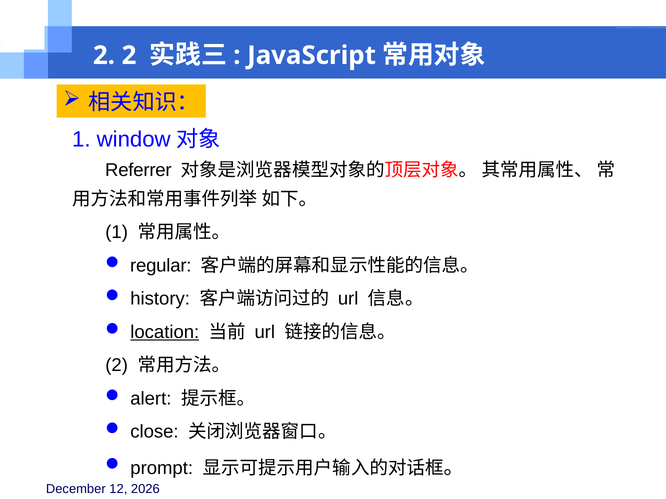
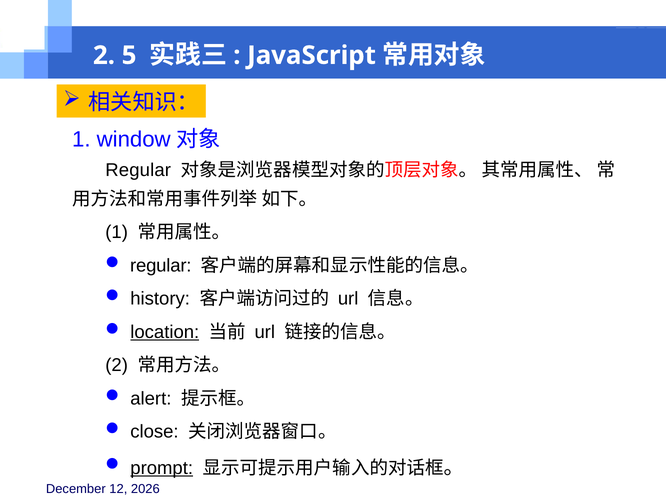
2 2: 2 -> 5
Referrer at (138, 170): Referrer -> Regular
prompt underline: none -> present
